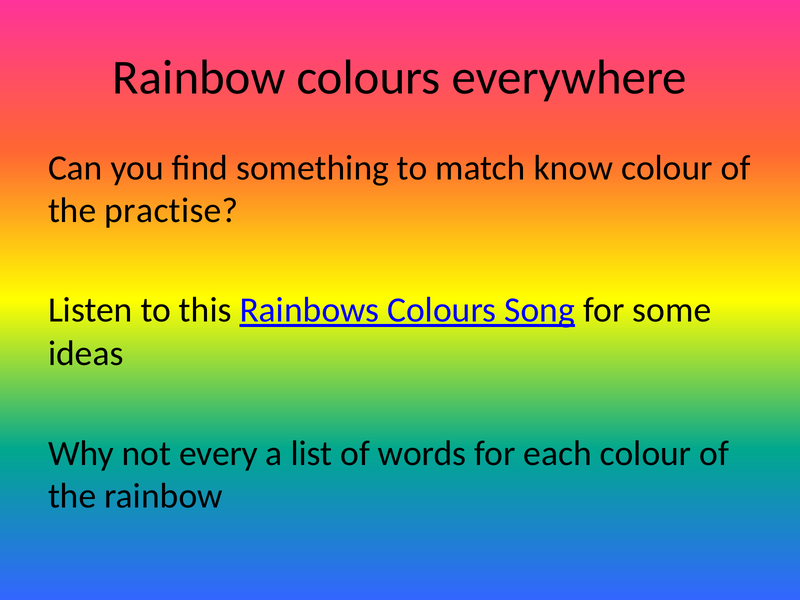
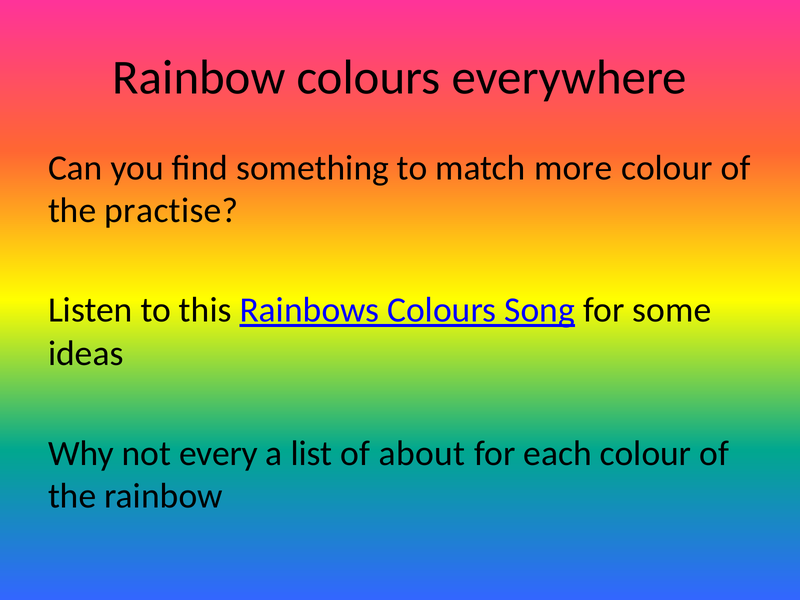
know: know -> more
words: words -> about
